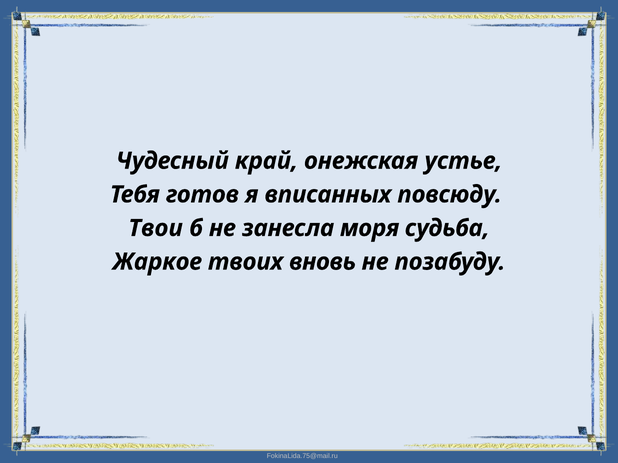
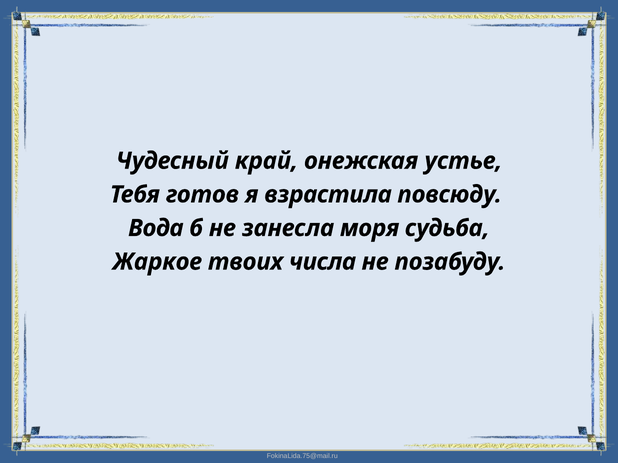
вписанных: вписанных -> взрастила
Твои: Твои -> Вода
вновь: вновь -> числа
